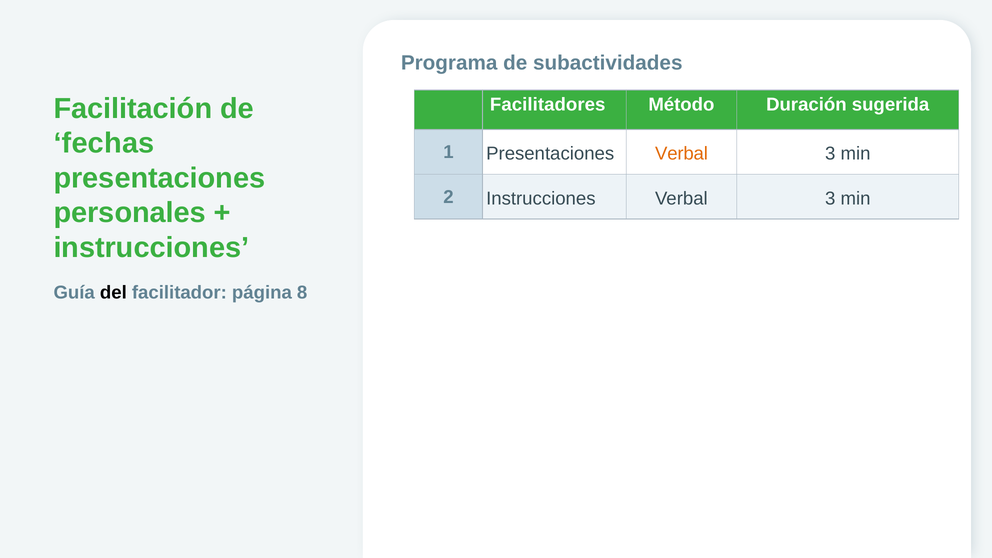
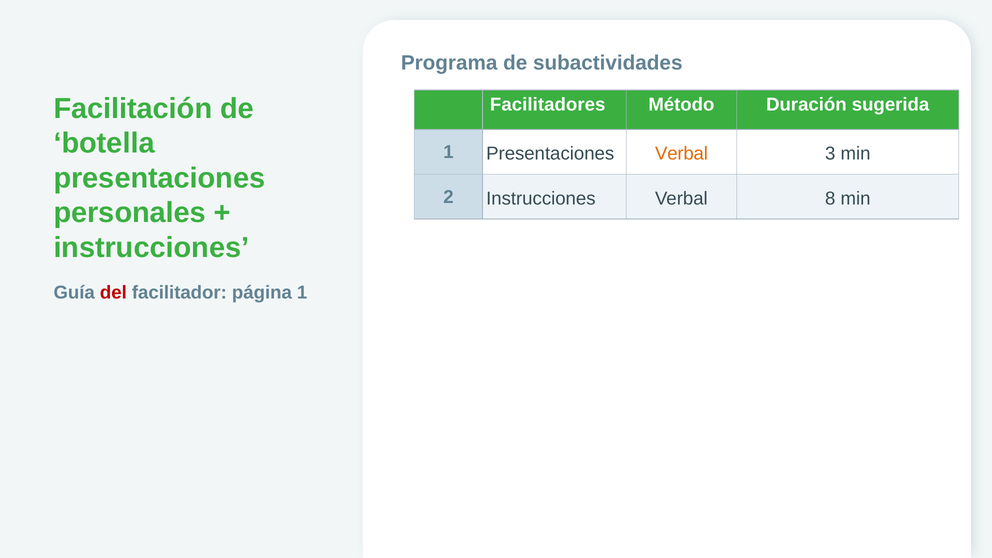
fechas: fechas -> botella
Instrucciones Verbal 3: 3 -> 8
del colour: black -> red
página 8: 8 -> 1
